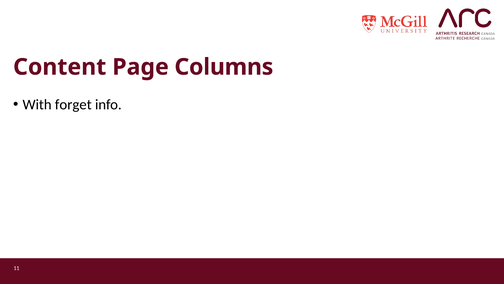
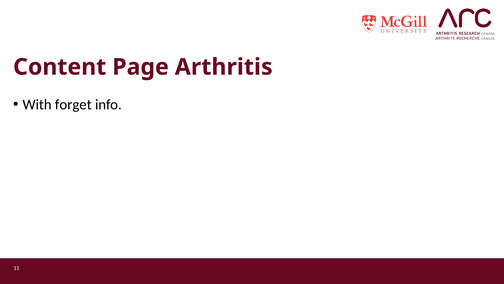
Columns: Columns -> Arthritis
